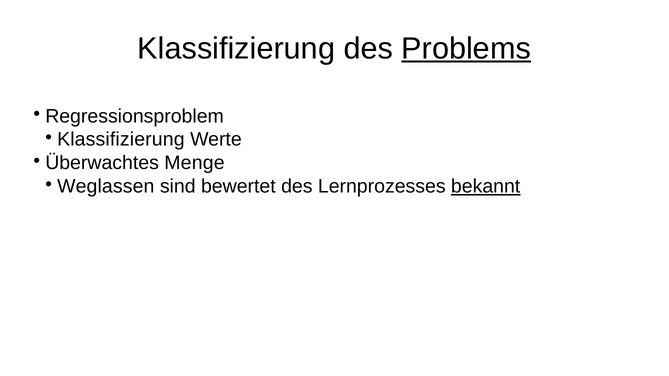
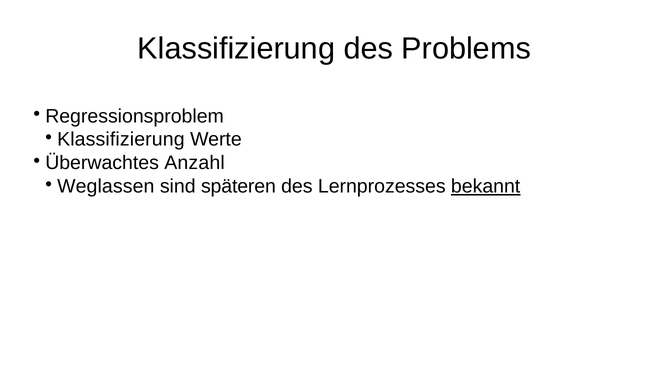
Problems underline: present -> none
Menge: Menge -> Anzahl
bewertet: bewertet -> späteren
